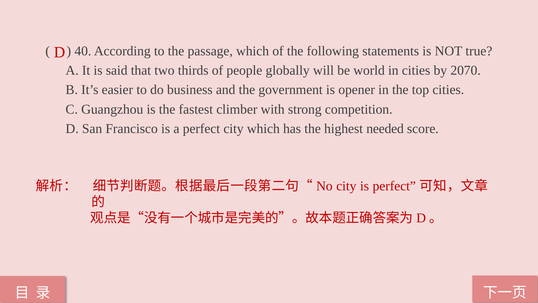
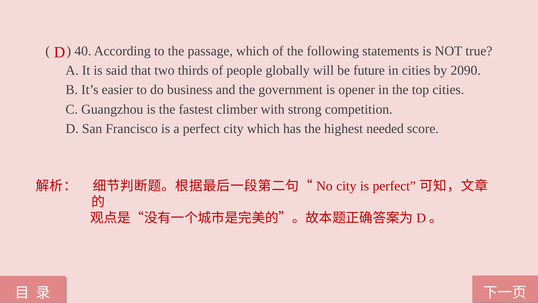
world: world -> future
2070: 2070 -> 2090
